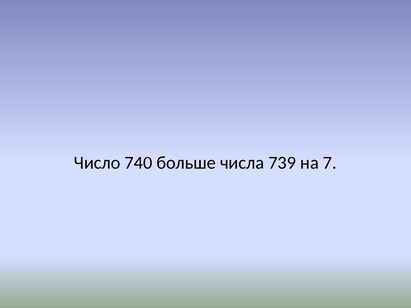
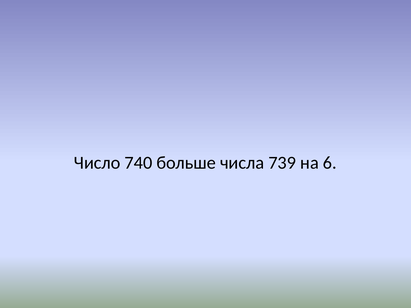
7: 7 -> 6
